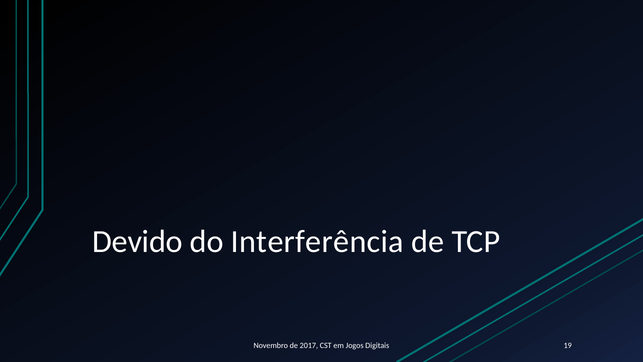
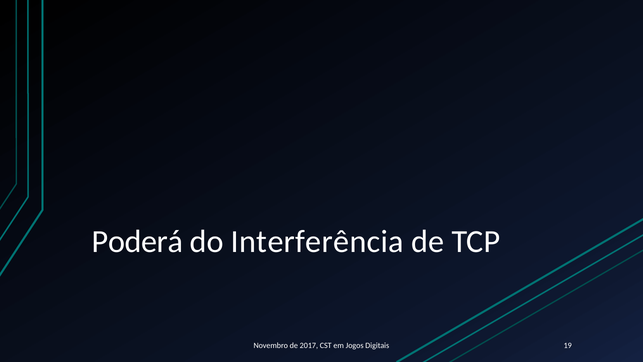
Devido: Devido -> Poderá
